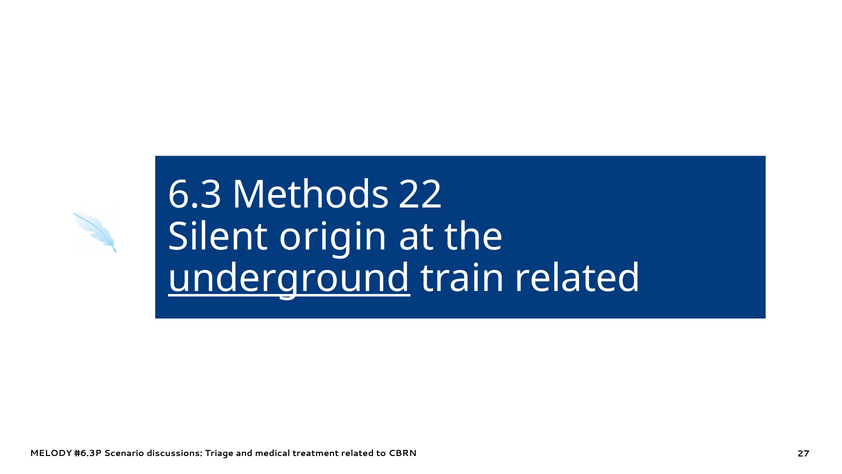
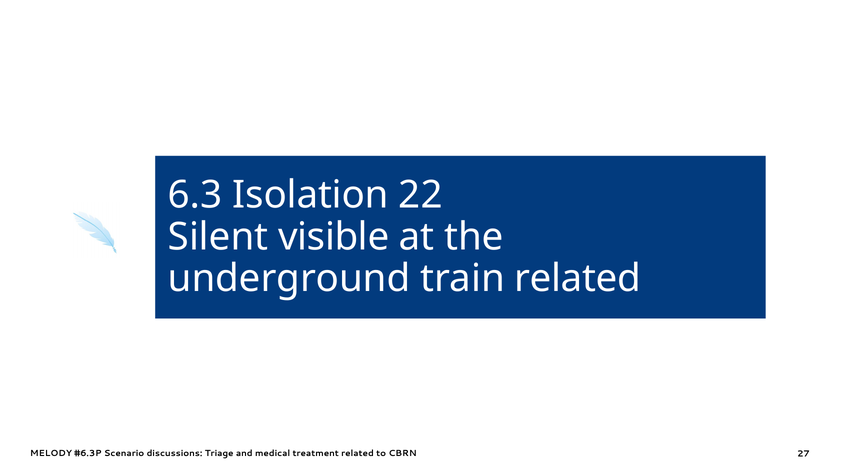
Methods: Methods -> Isolation
origin: origin -> visible
underground underline: present -> none
